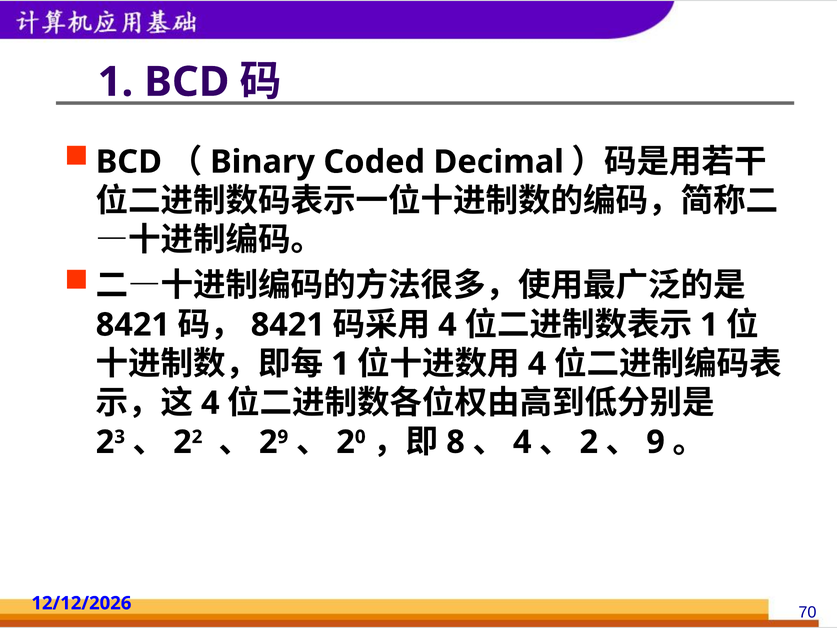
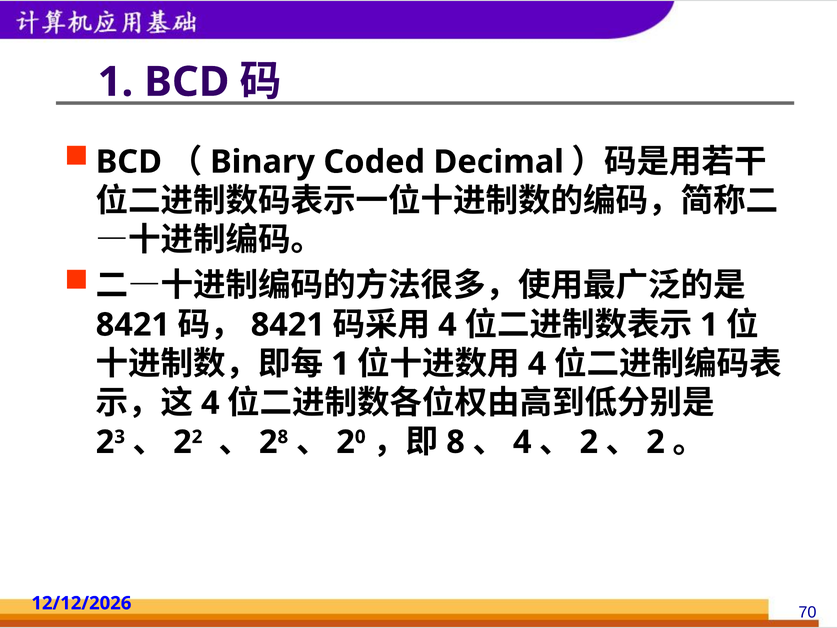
9 at (283, 437): 9 -> 8
9 at (656, 442): 9 -> 2
